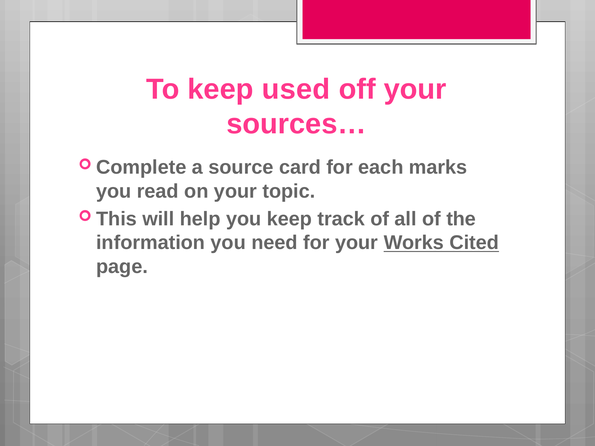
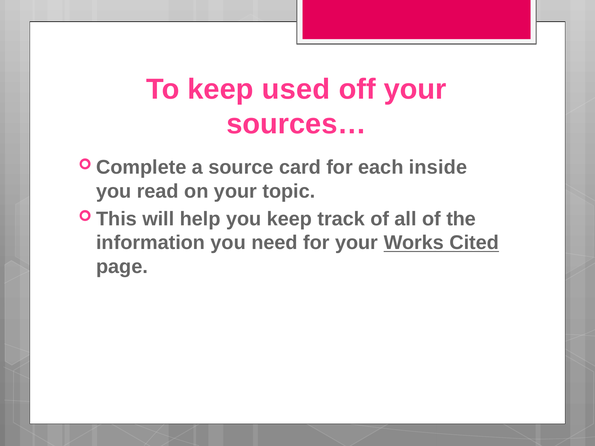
marks: marks -> inside
